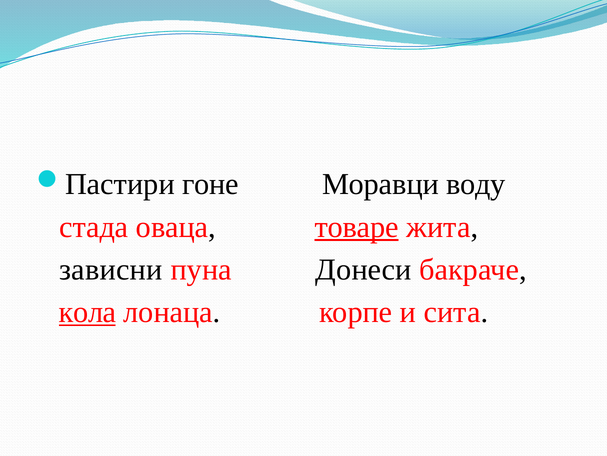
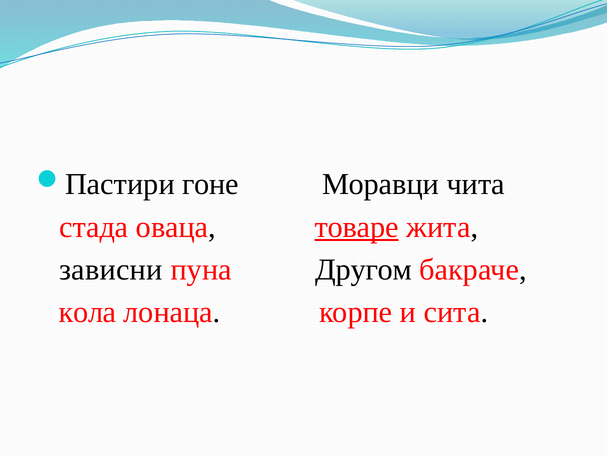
воду: воду -> чита
Донеси: Донеси -> Другом
кола underline: present -> none
